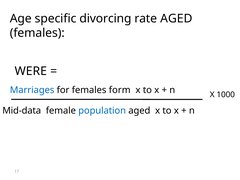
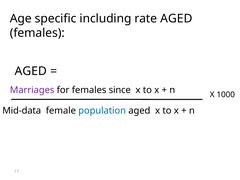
divorcing: divorcing -> including
WERE at (31, 71): WERE -> AGED
Marriages colour: blue -> purple
form: form -> since
